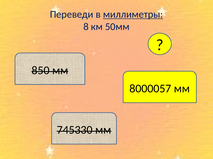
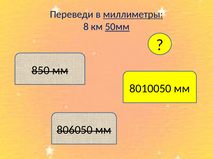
50мм underline: none -> present
8000057: 8000057 -> 8010050
745330: 745330 -> 806050
